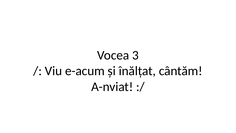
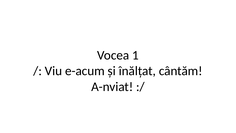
3: 3 -> 1
